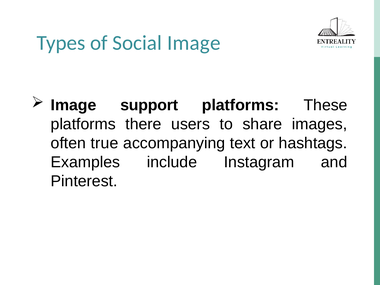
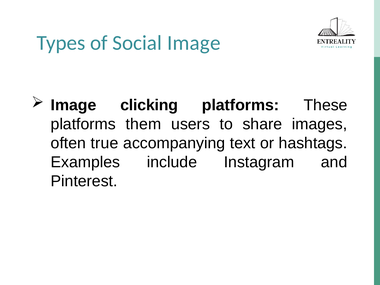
support: support -> clicking
there: there -> them
